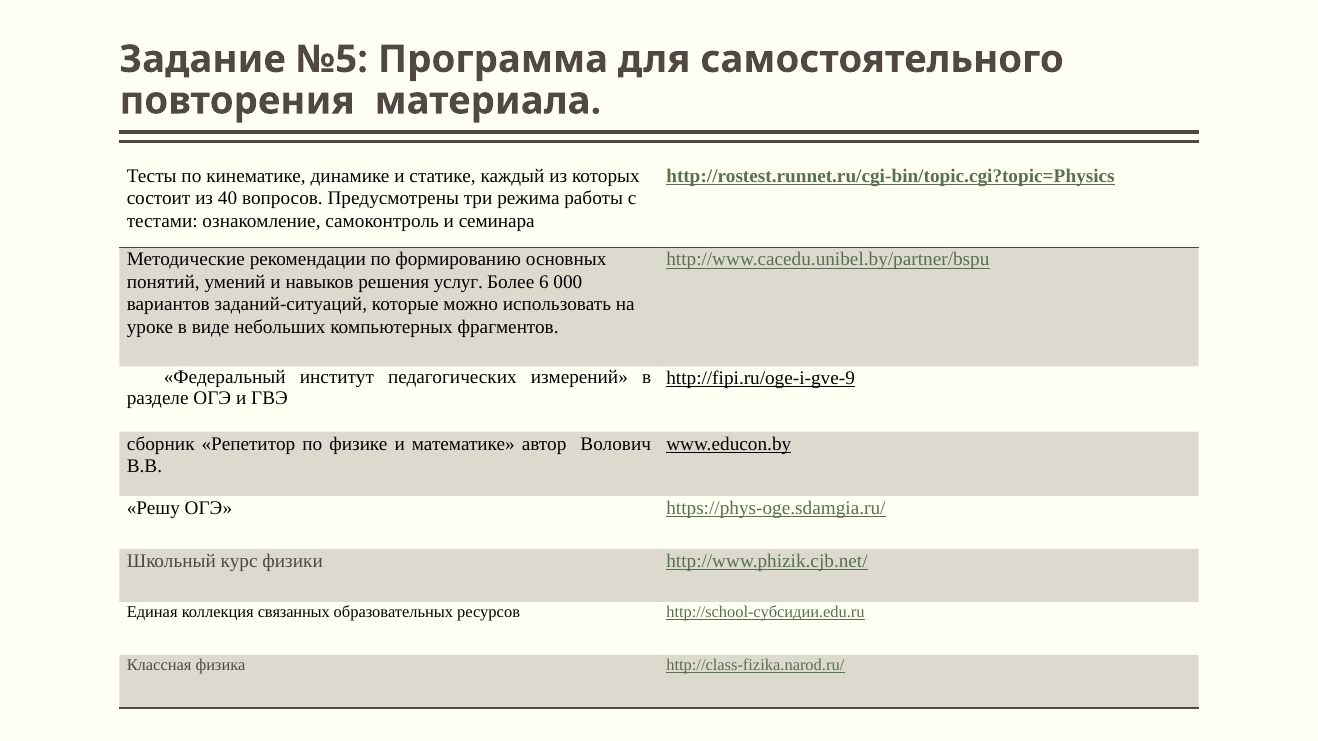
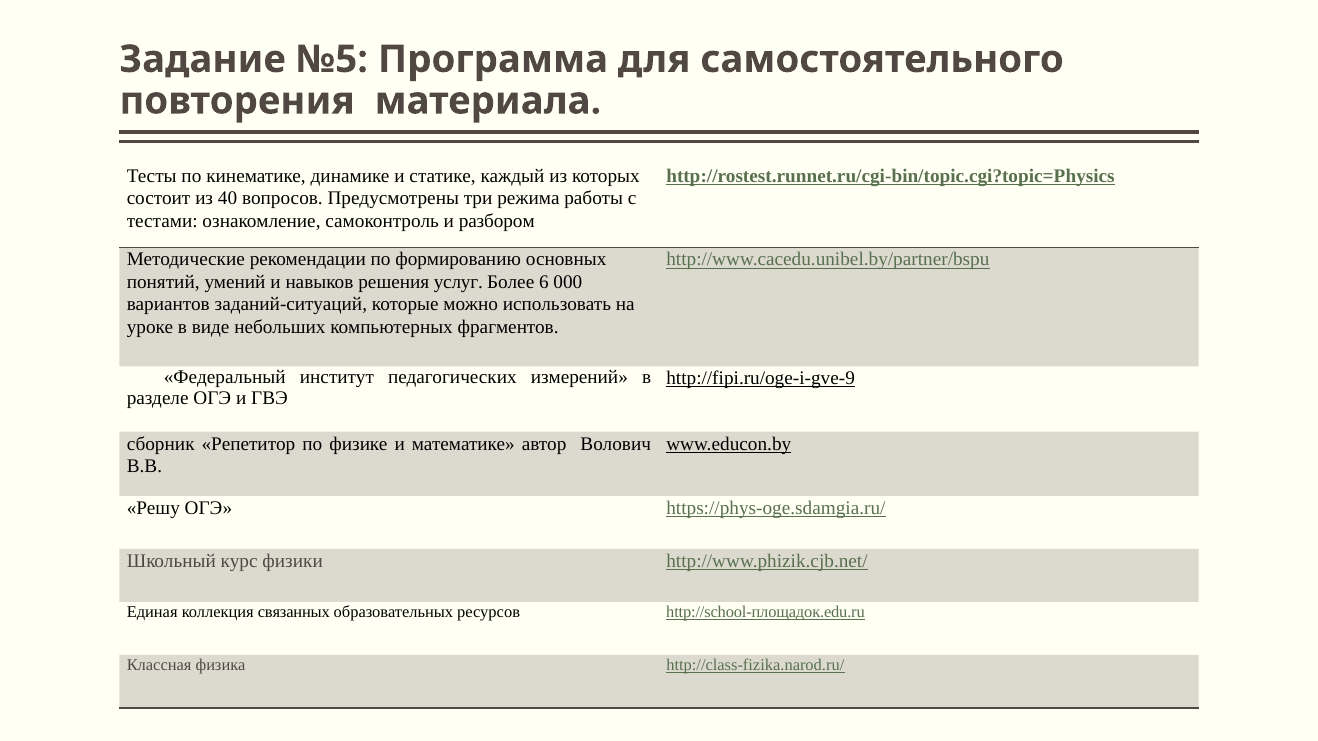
семинара: семинара -> разбором
http://school-субсидии.edu.ru: http://school-субсидии.edu.ru -> http://school-площадок.edu.ru
